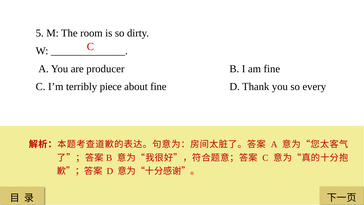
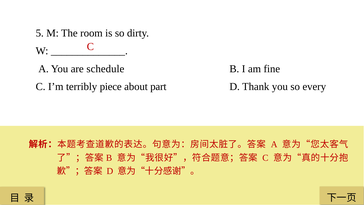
producer: producer -> schedule
about fine: fine -> part
